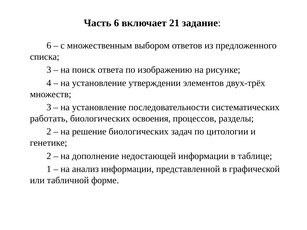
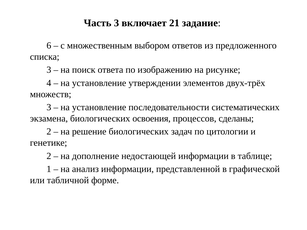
Часть 6: 6 -> 3
работать: работать -> экзамена
разделы: разделы -> сделаны
